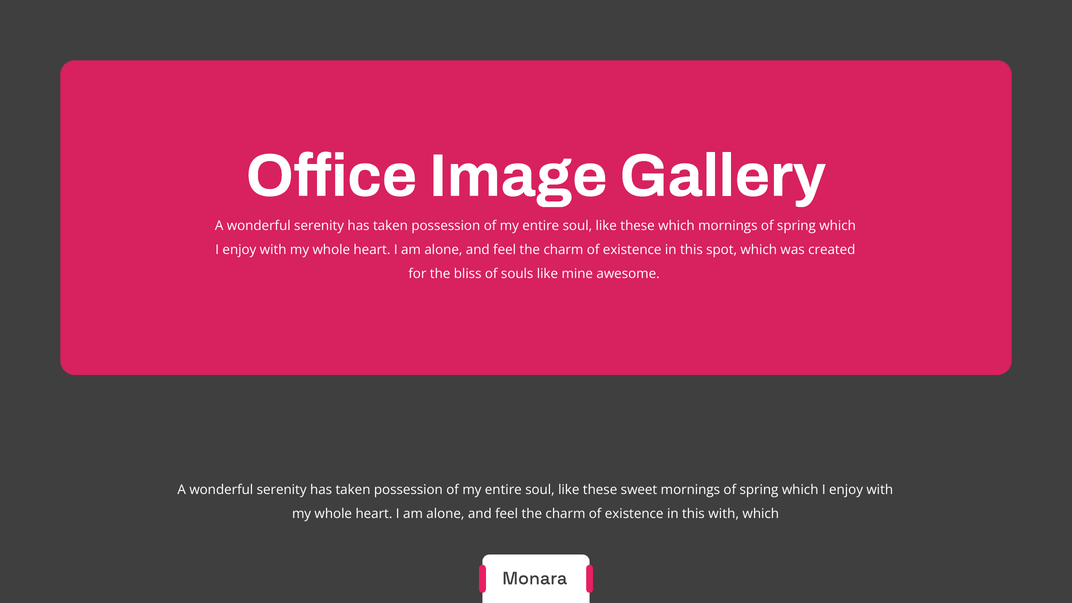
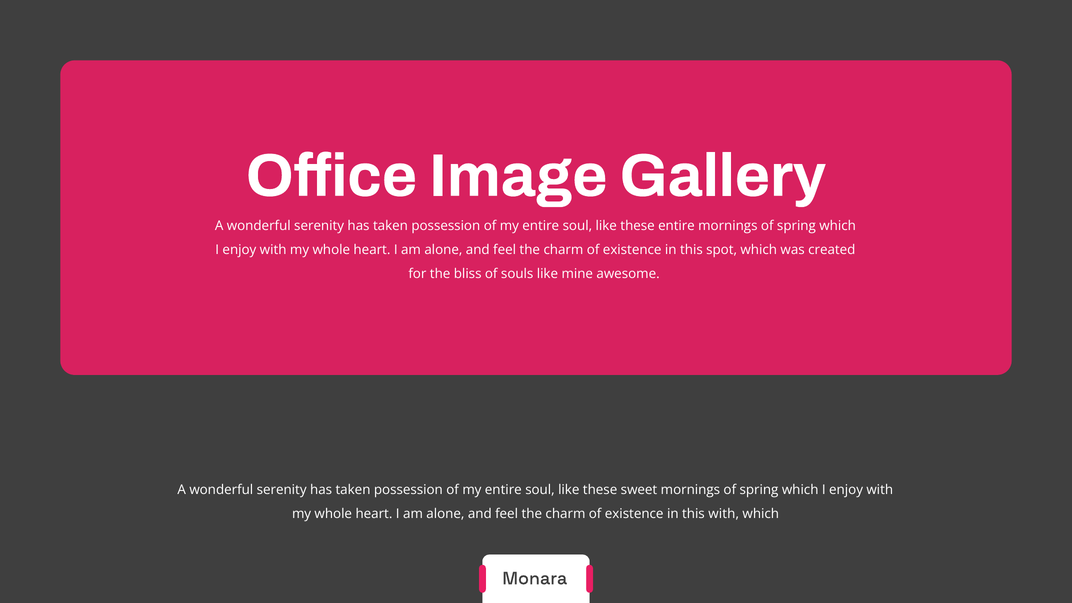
these which: which -> entire
